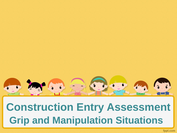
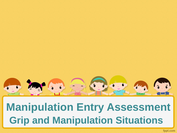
Construction at (40, 107): Construction -> Manipulation
